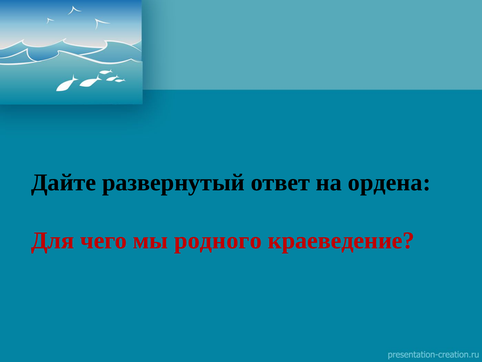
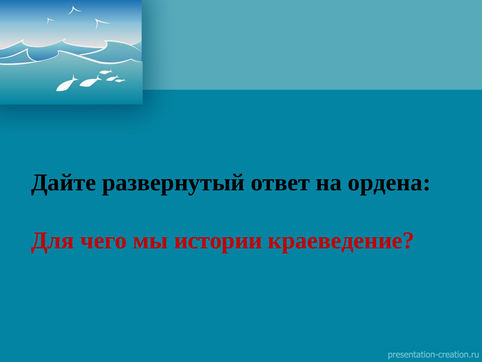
родного: родного -> истории
